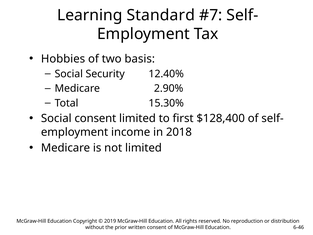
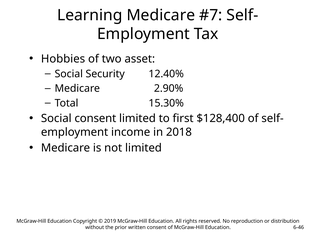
Learning Standard: Standard -> Medicare
basis: basis -> asset
